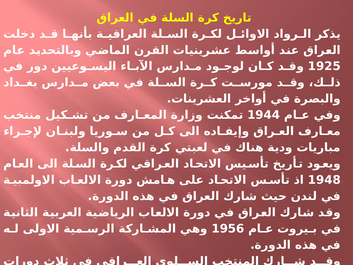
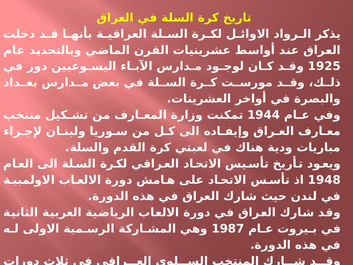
1956: 1956 -> 1987
